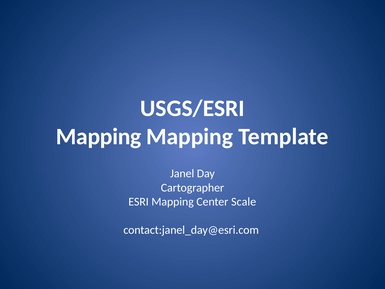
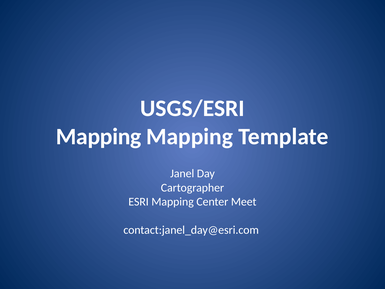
Scale: Scale -> Meet
